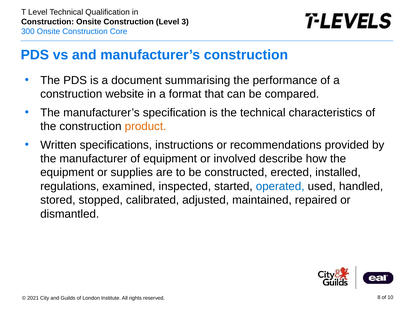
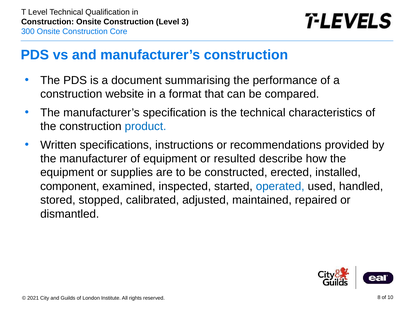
product colour: orange -> blue
involved: involved -> resulted
regulations: regulations -> component
